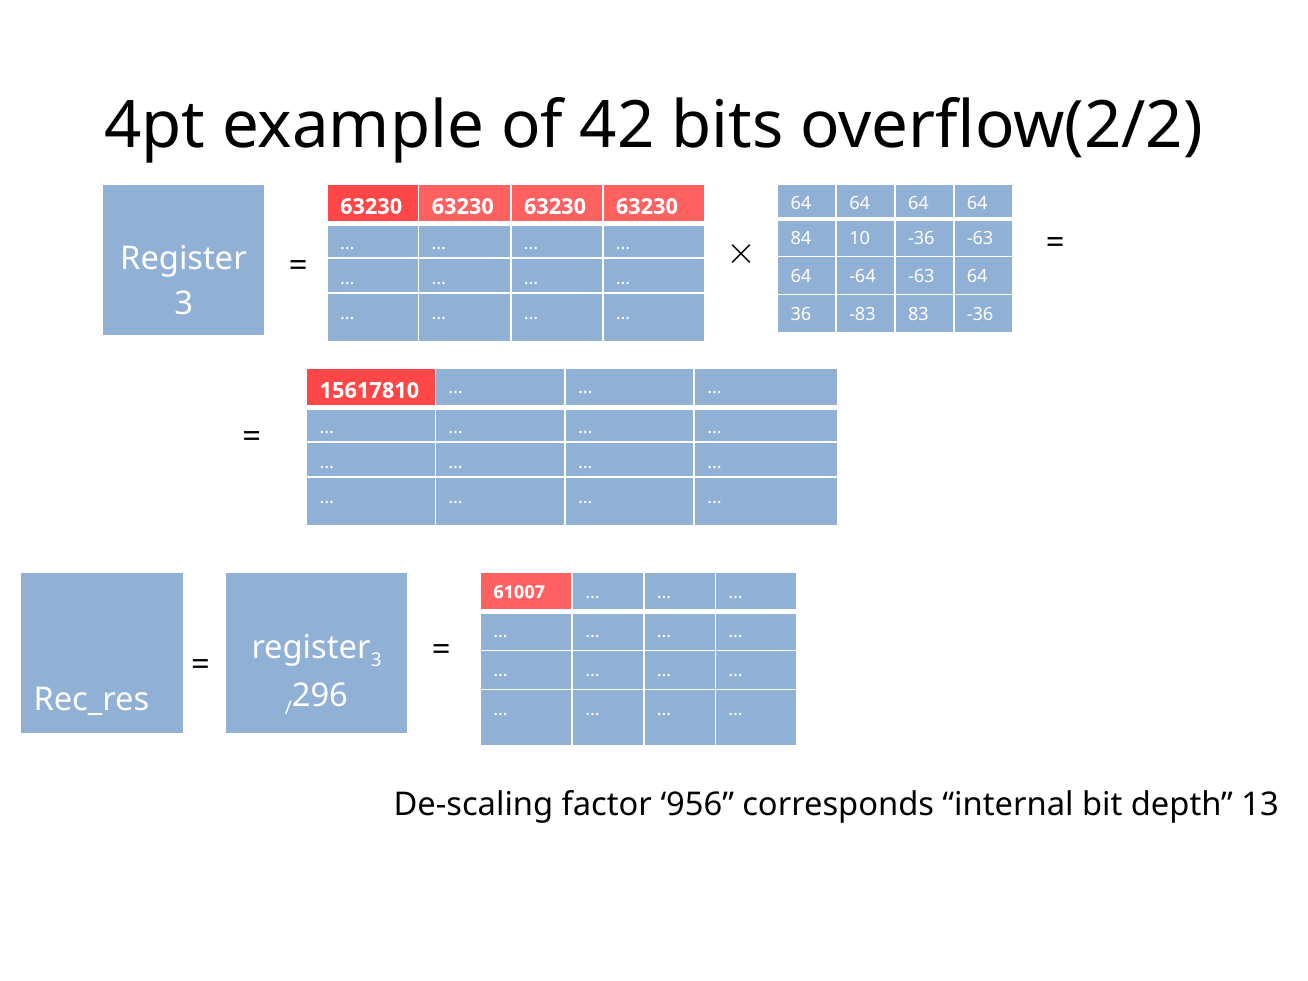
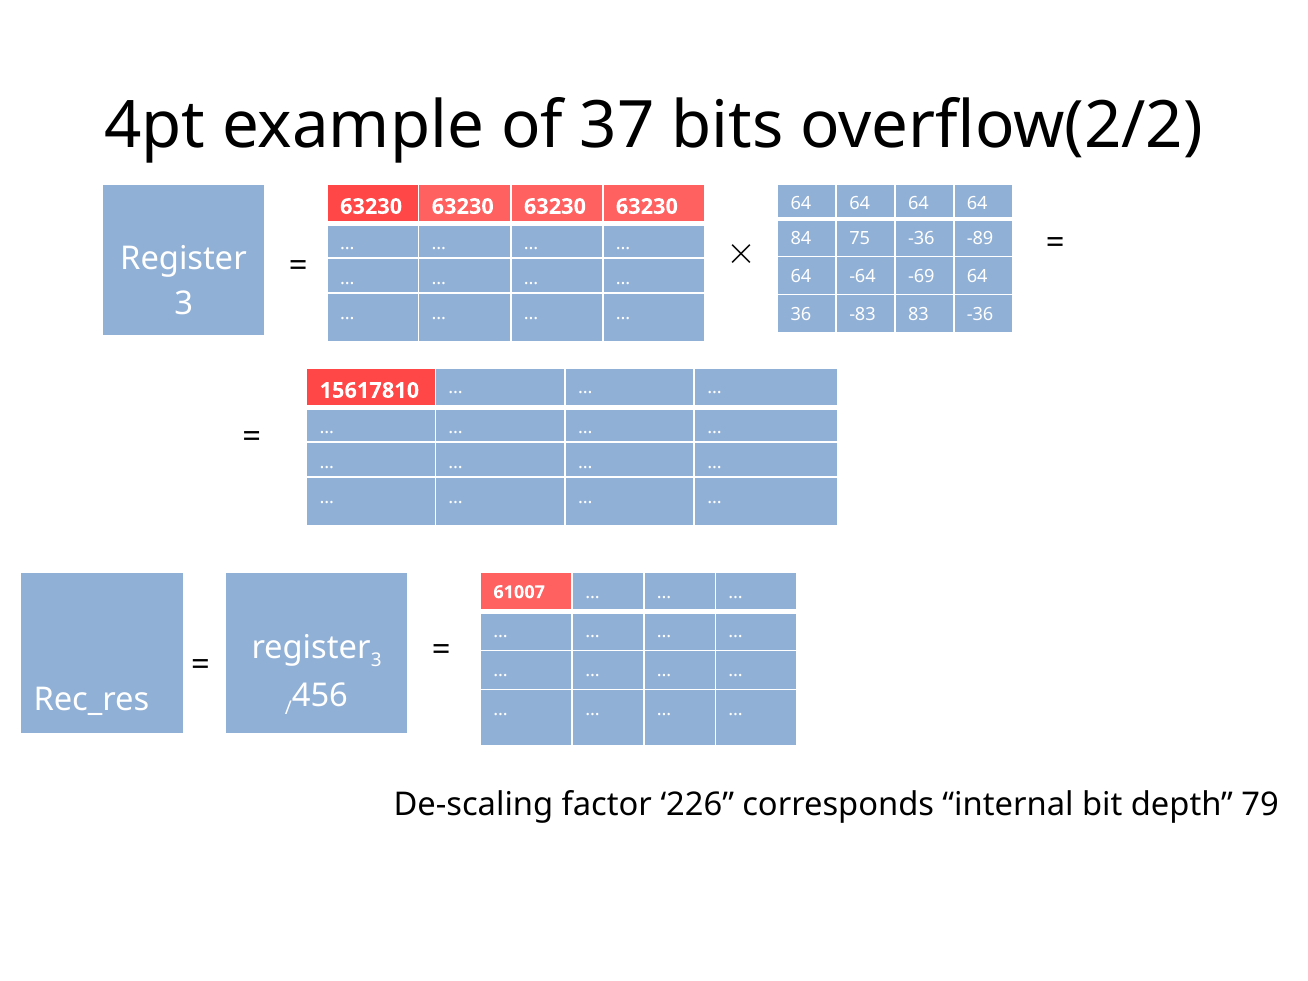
42: 42 -> 37
10: 10 -> 75
-36 -63: -63 -> -89
-64 -63: -63 -> -69
296: 296 -> 456
956: 956 -> 226
13: 13 -> 79
